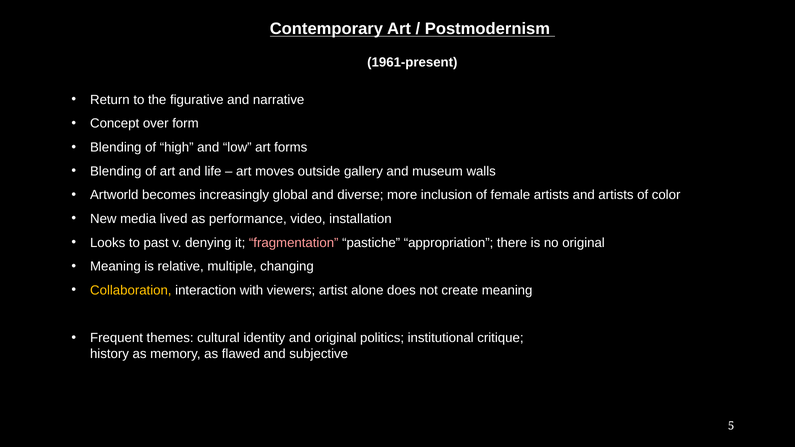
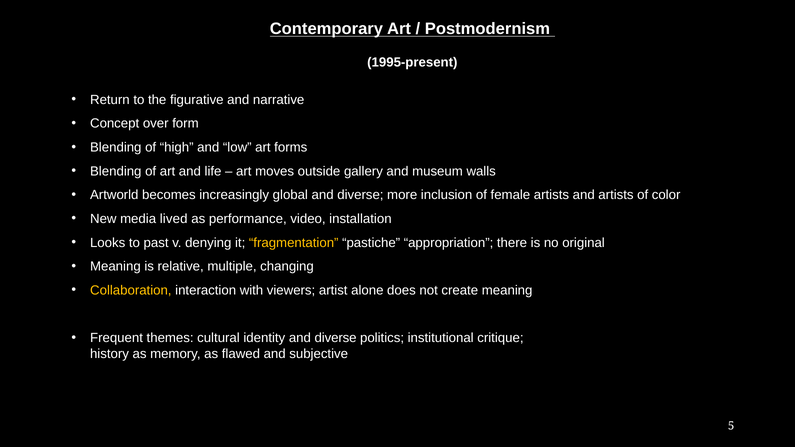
1961-present: 1961-present -> 1995-present
fragmentation colour: pink -> yellow
identity and original: original -> diverse
